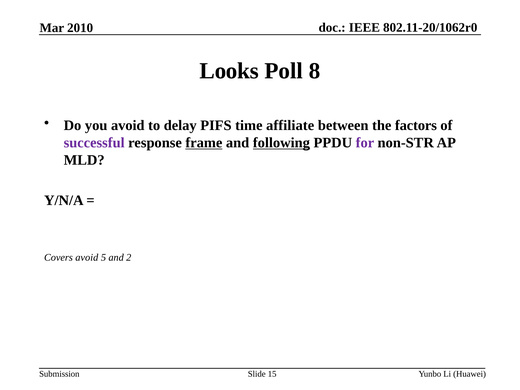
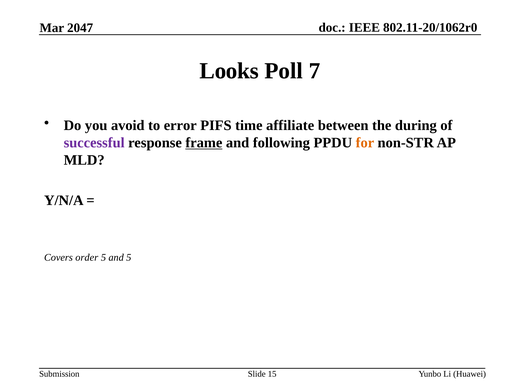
2010: 2010 -> 2047
8: 8 -> 7
delay: delay -> error
factors: factors -> during
following underline: present -> none
for colour: purple -> orange
Covers avoid: avoid -> order
and 2: 2 -> 5
